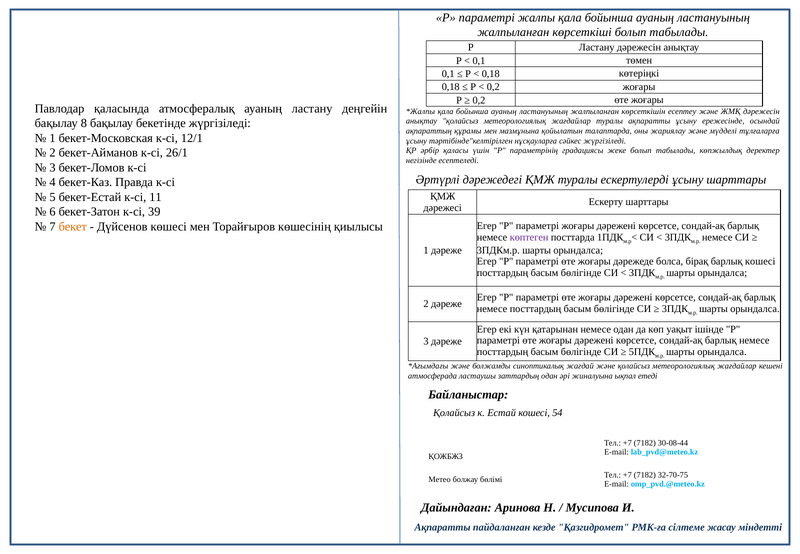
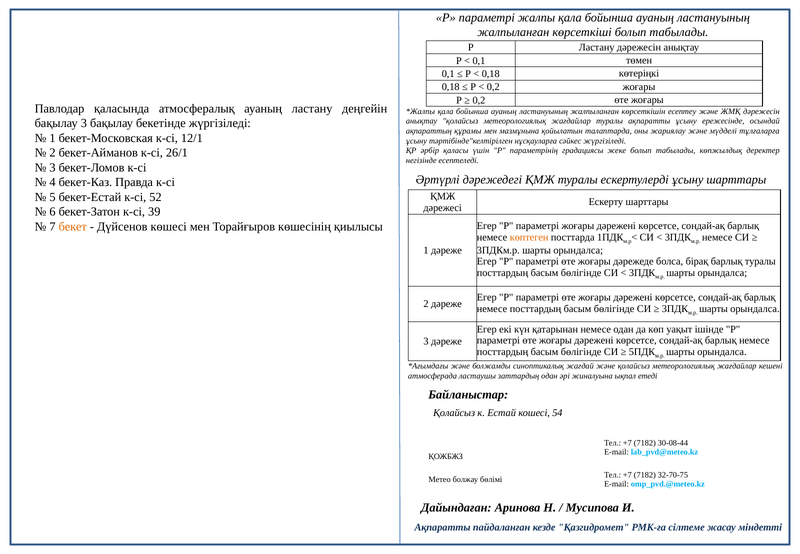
бақылау 8: 8 -> 3
11: 11 -> 52
көптеген colour: purple -> orange
барлық кошесi: кошесi -> туралы
